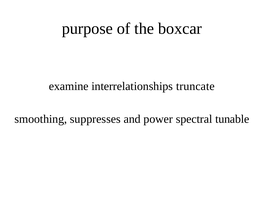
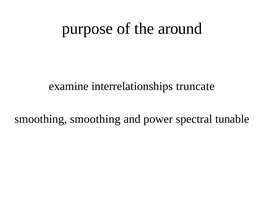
boxcar: boxcar -> around
smoothing suppresses: suppresses -> smoothing
